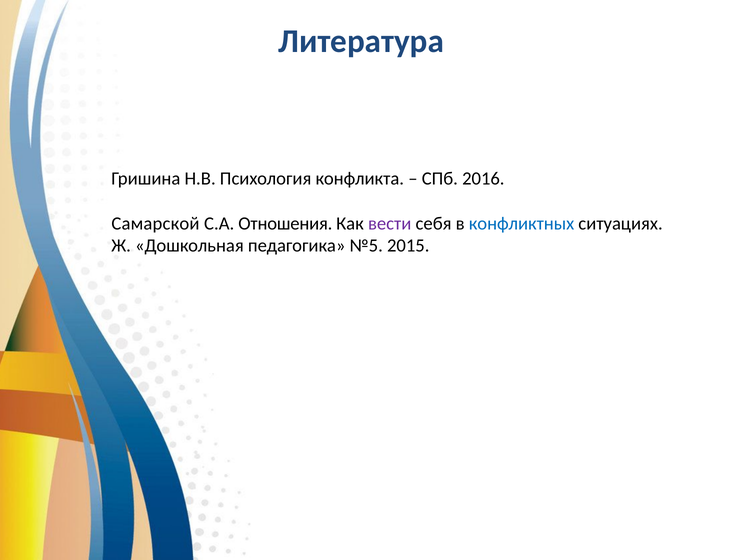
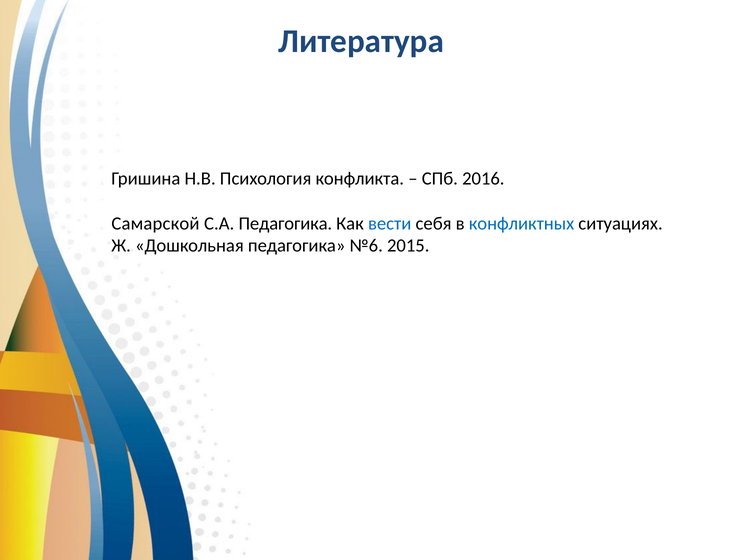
С.А Отношения: Отношения -> Педагогика
вести colour: purple -> blue
№5: №5 -> №6
